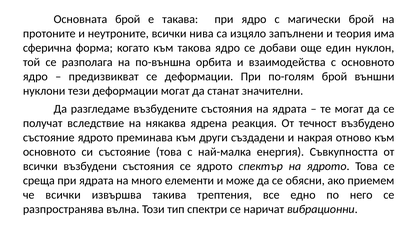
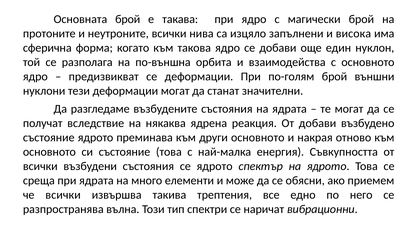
теория: теория -> висока
От течност: течност -> добави
други създадени: създадени -> основното
